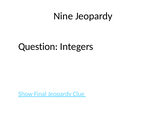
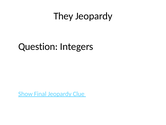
Nine: Nine -> They
